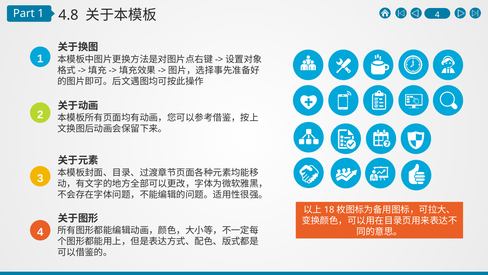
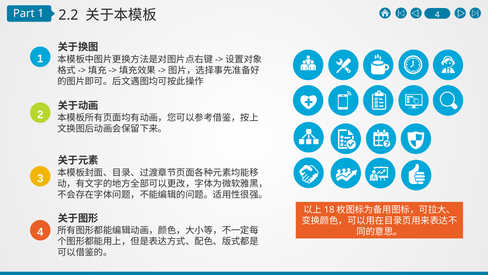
4.8: 4.8 -> 2.2
